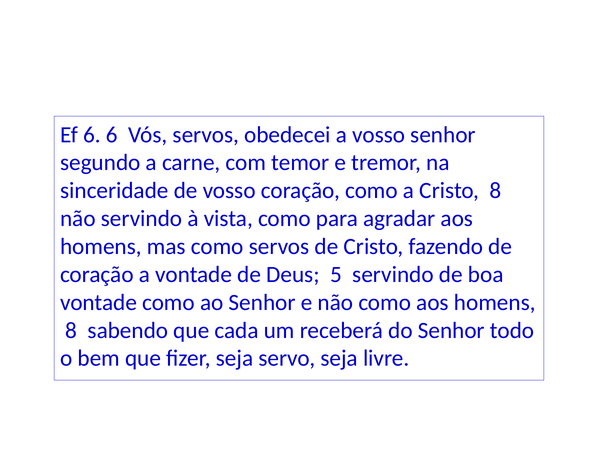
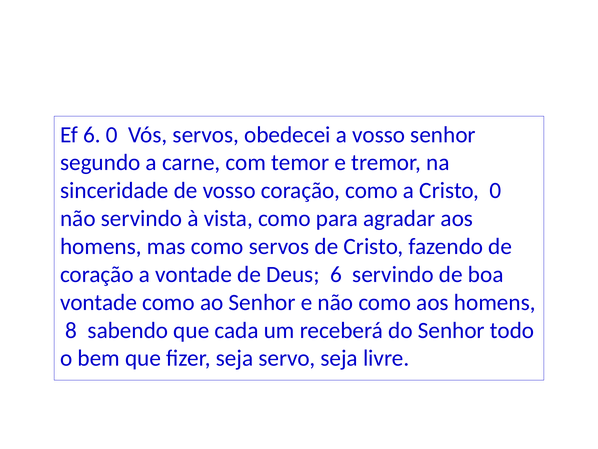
6 6: 6 -> 0
Cristo 8: 8 -> 0
Deus 5: 5 -> 6
